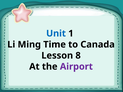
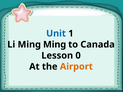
Ming Time: Time -> Ming
8: 8 -> 0
Airport colour: purple -> orange
